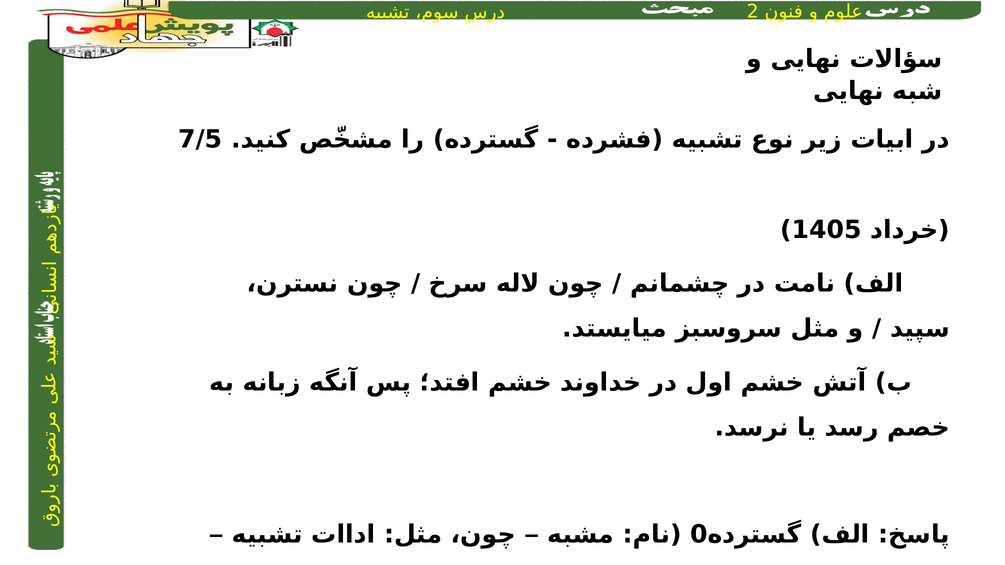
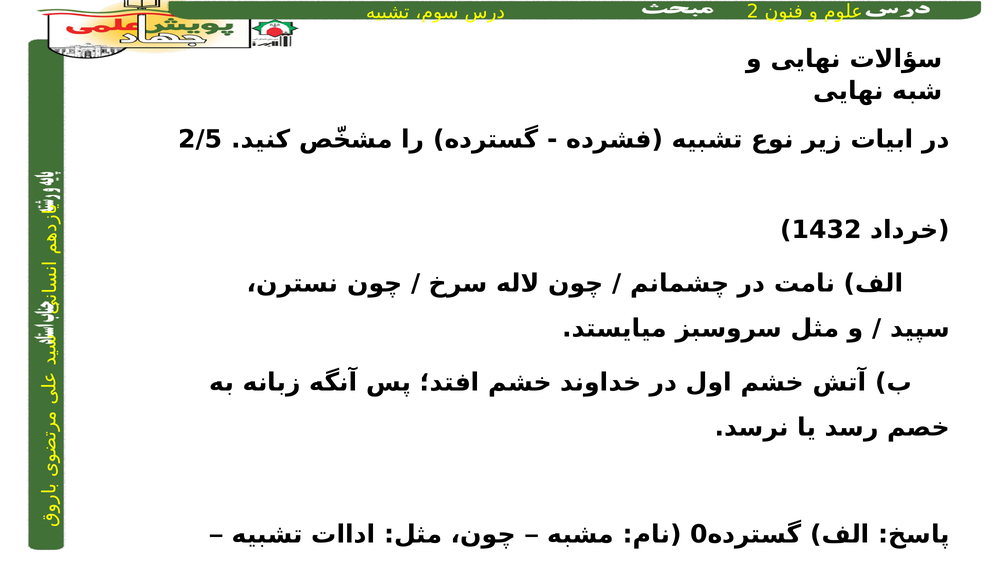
7/5: 7/5 -> 2/5
1405: 1405 -> 1432
